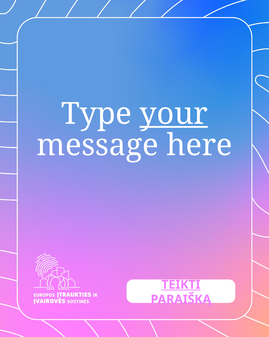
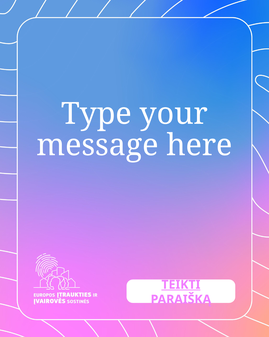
your underline: present -> none
